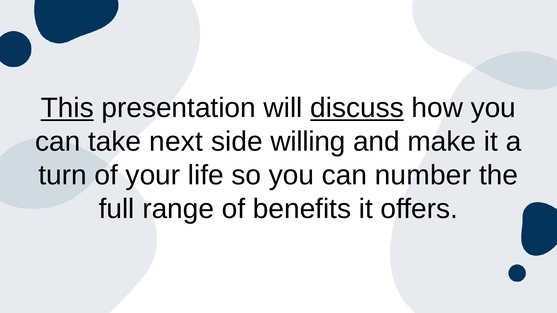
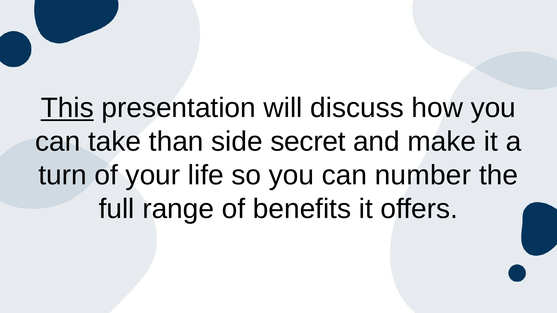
discuss underline: present -> none
next: next -> than
willing: willing -> secret
